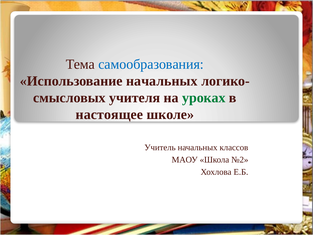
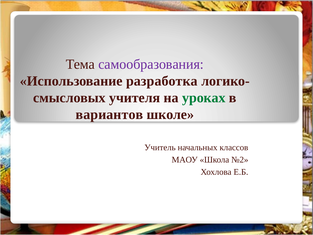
самообразования colour: blue -> purple
Использование начальных: начальных -> разработка
настоящее: настоящее -> вариантов
